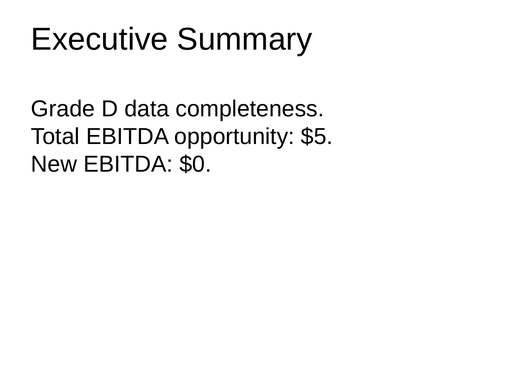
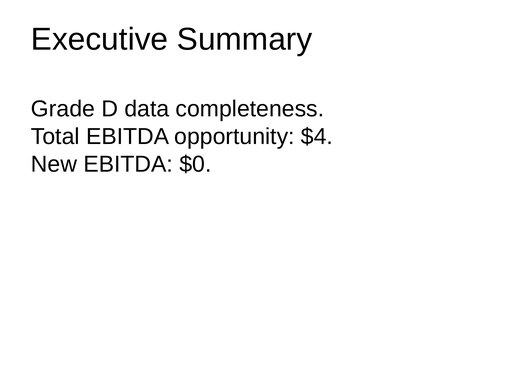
$5: $5 -> $4
